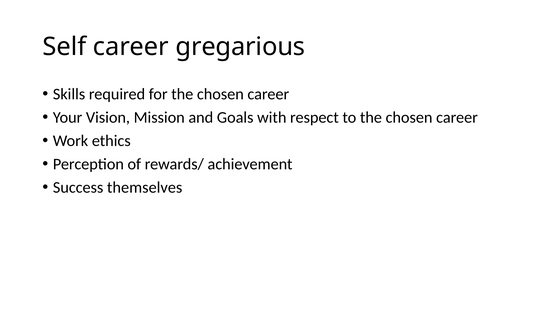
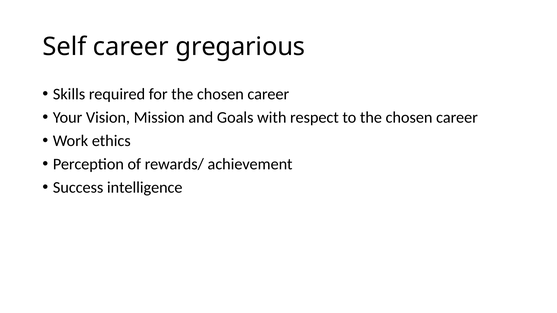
themselves: themselves -> intelligence
